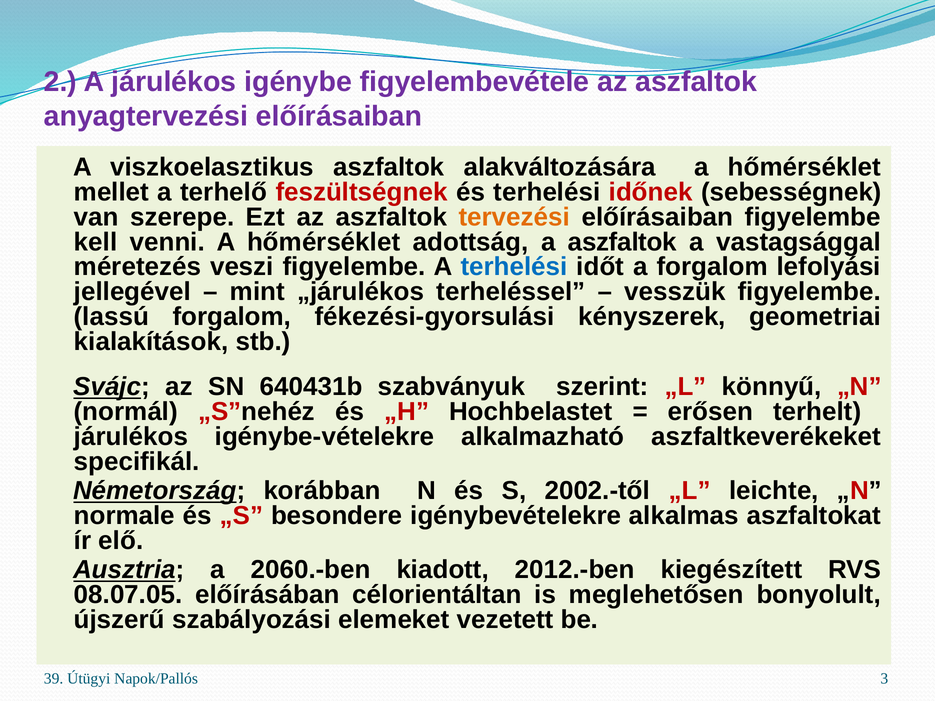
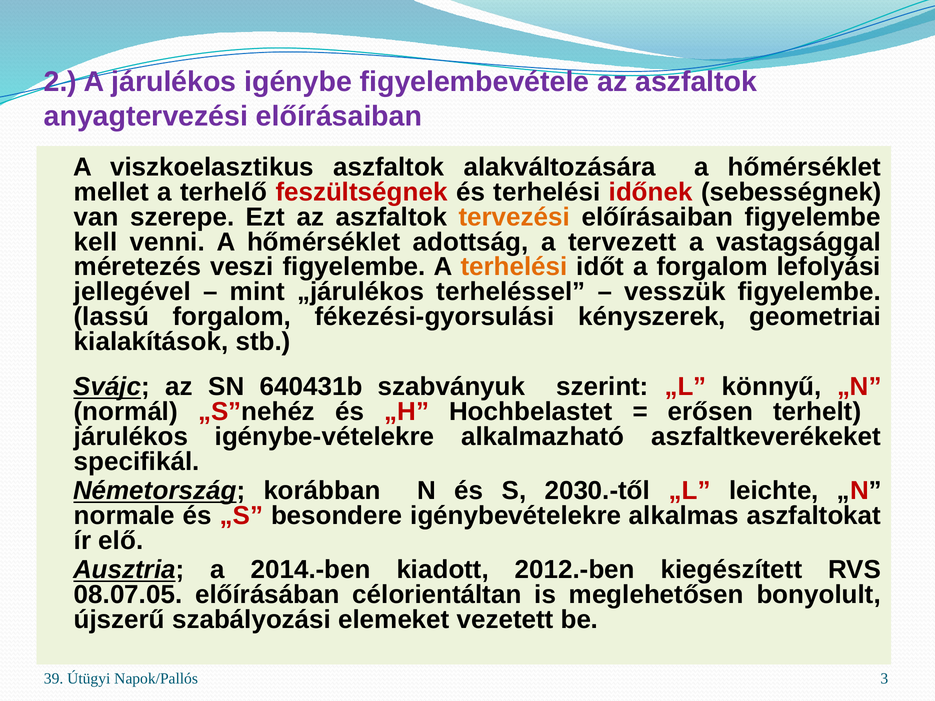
a aszfaltok: aszfaltok -> tervezett
terhelési at (514, 267) colour: blue -> orange
2002.-től: 2002.-től -> 2030.-től
2060.-ben: 2060.-ben -> 2014.-ben
